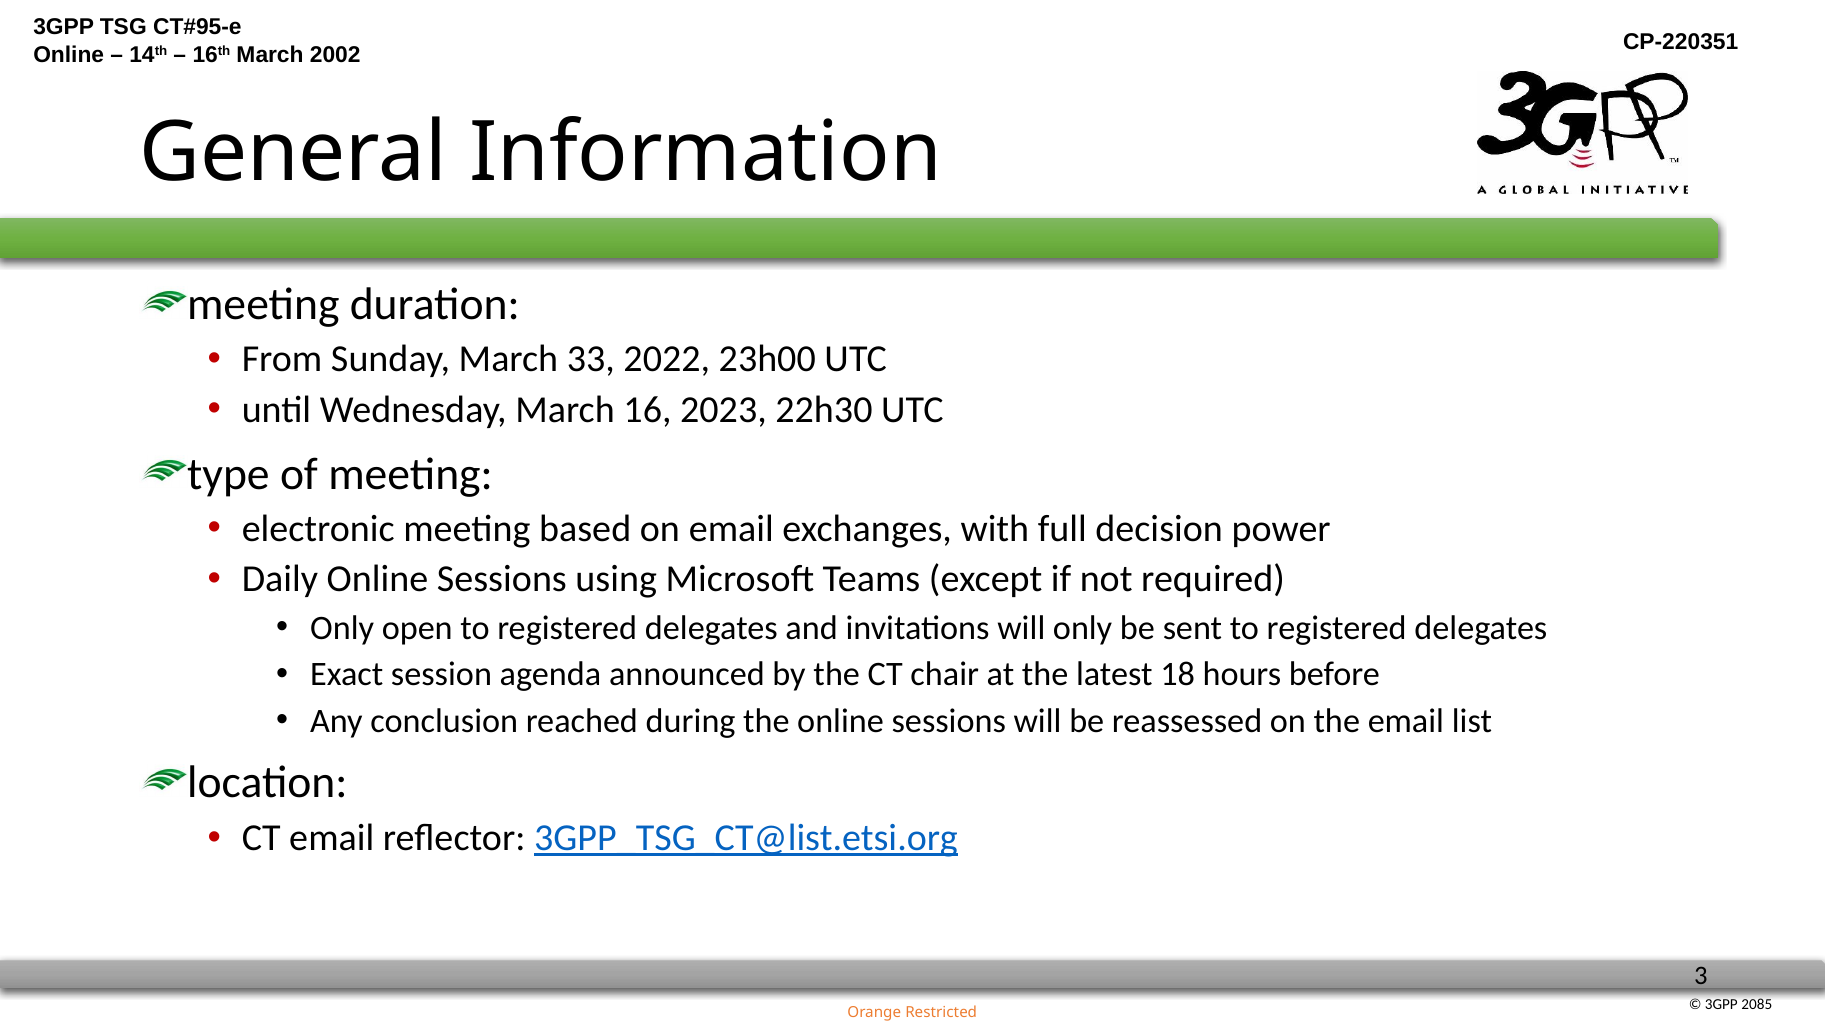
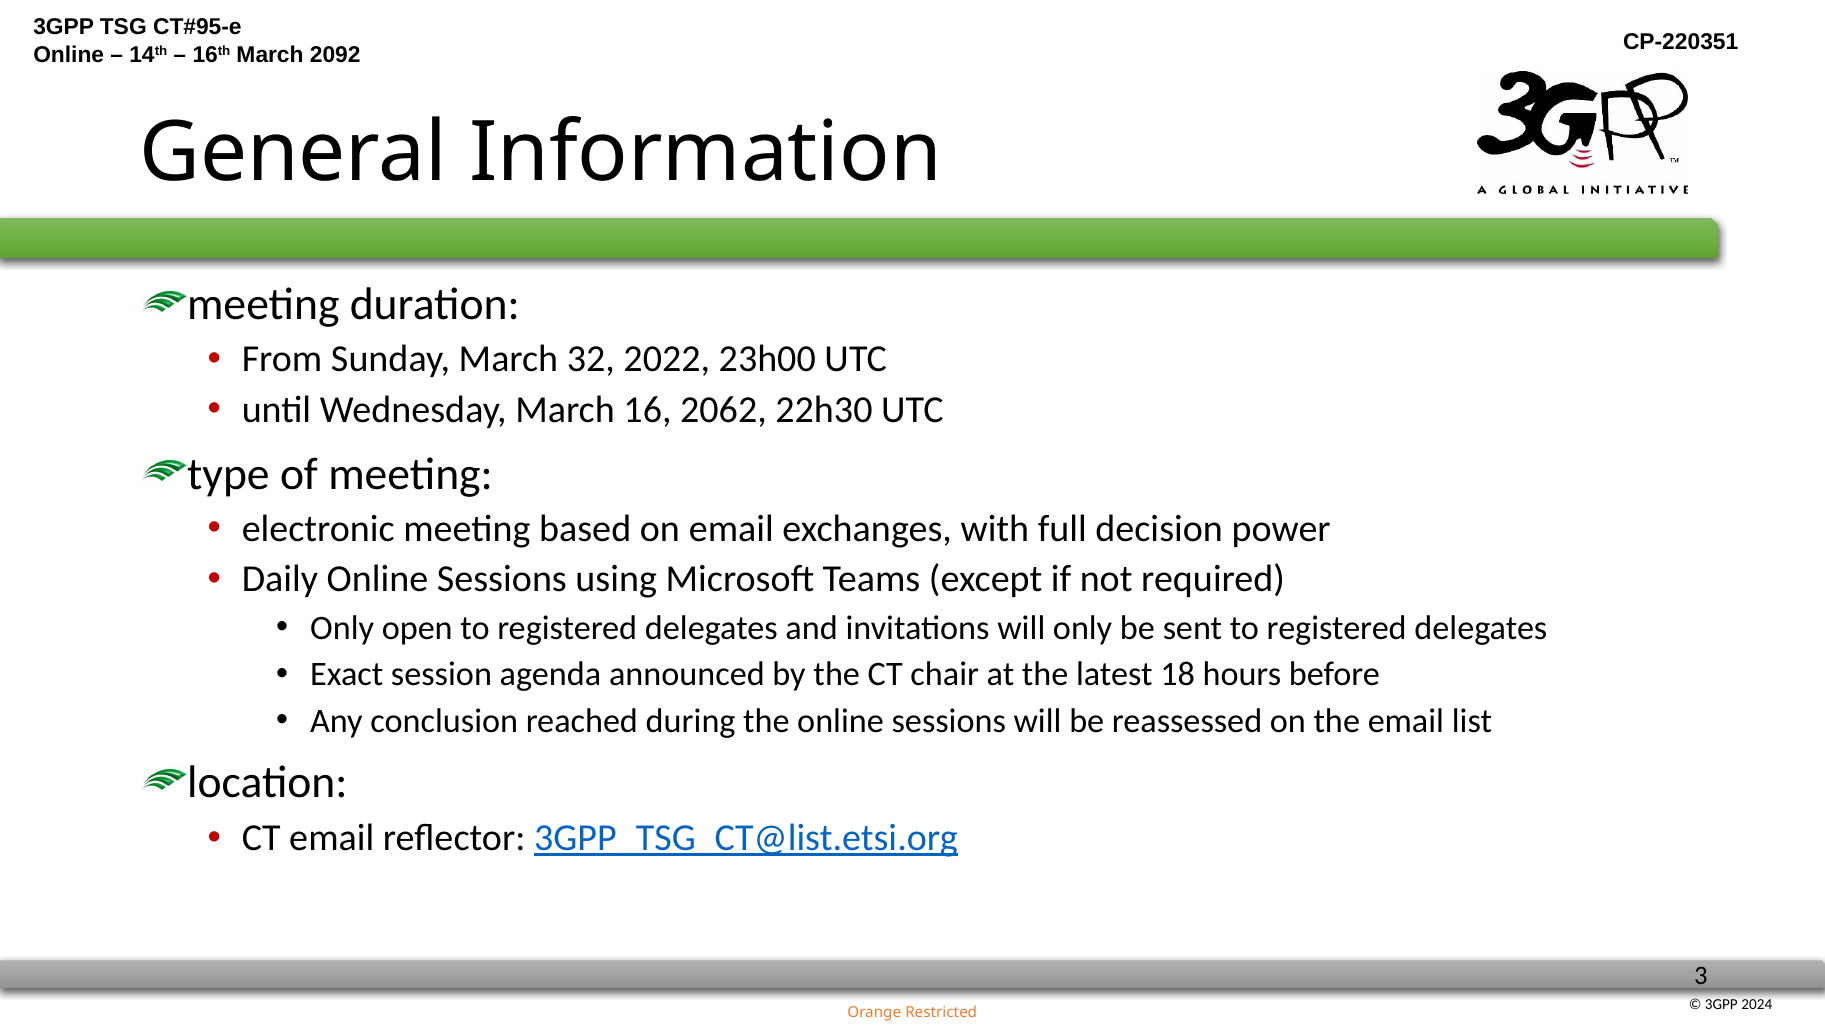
2002: 2002 -> 2092
33: 33 -> 32
2023: 2023 -> 2062
2085: 2085 -> 2024
